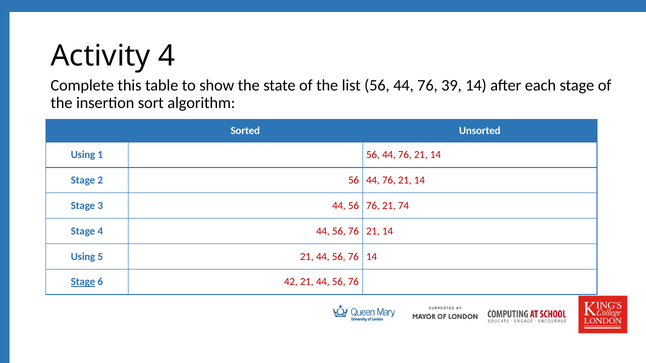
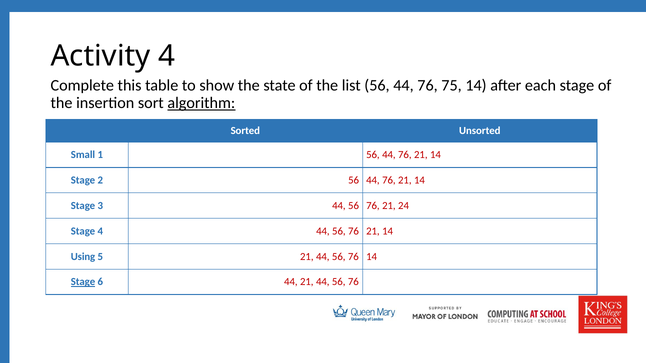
39: 39 -> 75
algorithm underline: none -> present
Using at (83, 155): Using -> Small
74: 74 -> 24
6 42: 42 -> 44
